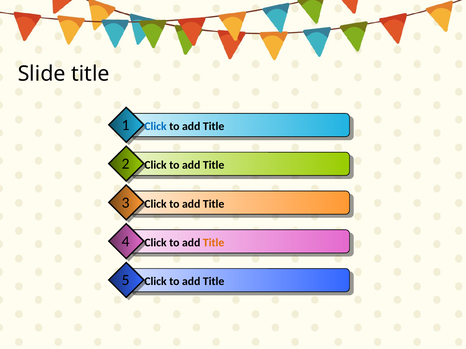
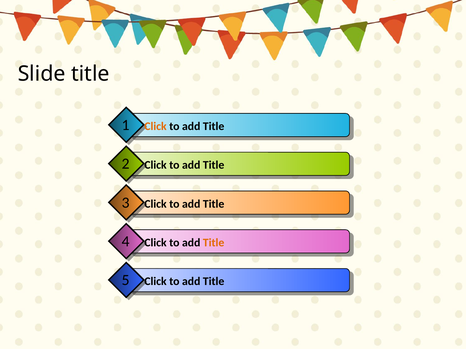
Click at (156, 126) colour: blue -> orange
